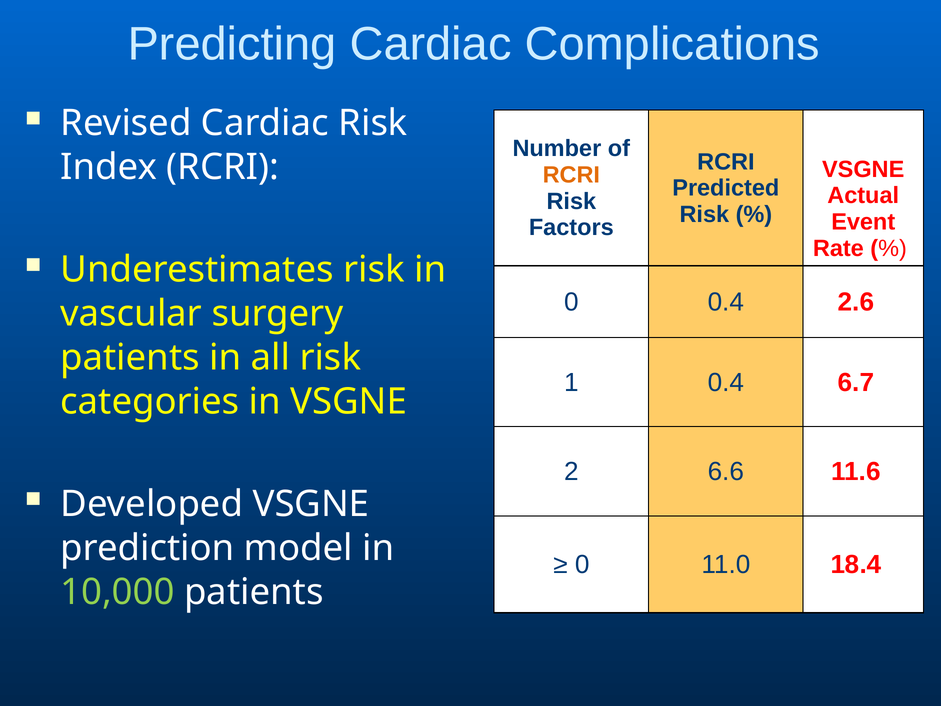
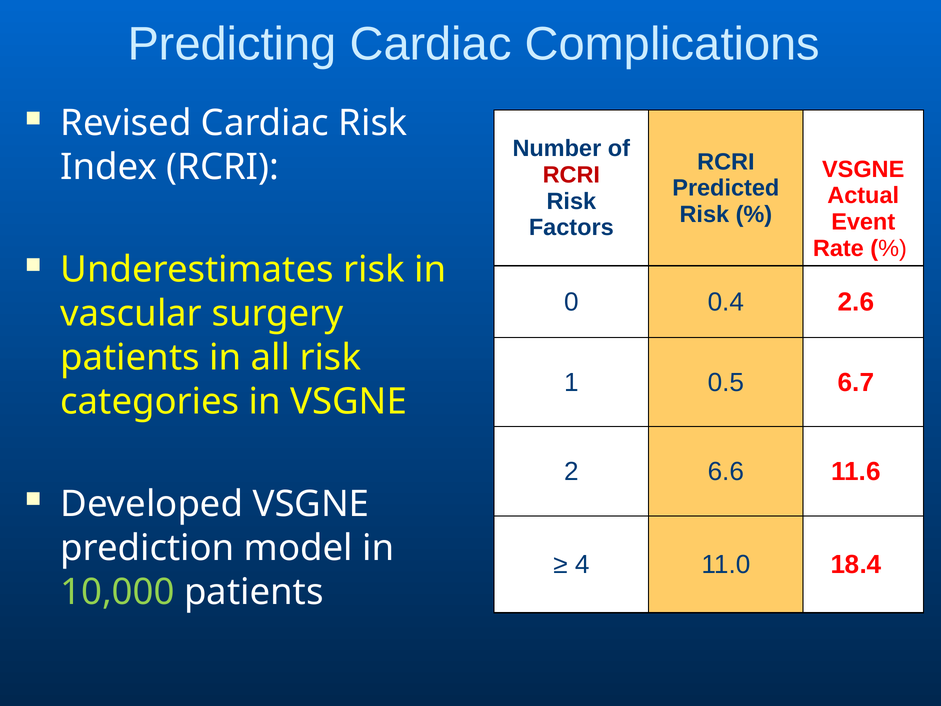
RCRI at (571, 175) colour: orange -> red
1 0.4: 0.4 -> 0.5
0 at (582, 565): 0 -> 4
